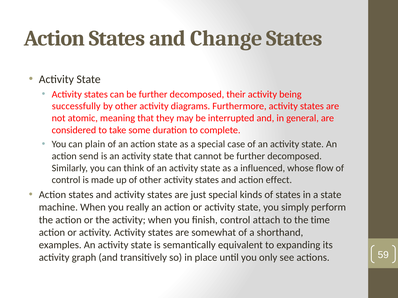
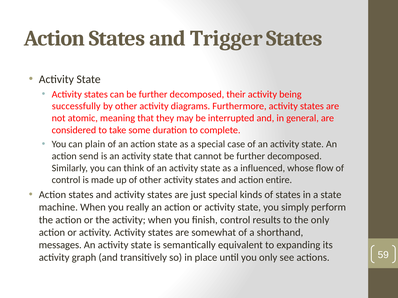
Change: Change -> Trigger
effect: effect -> entire
attach: attach -> results
the time: time -> only
examples: examples -> messages
